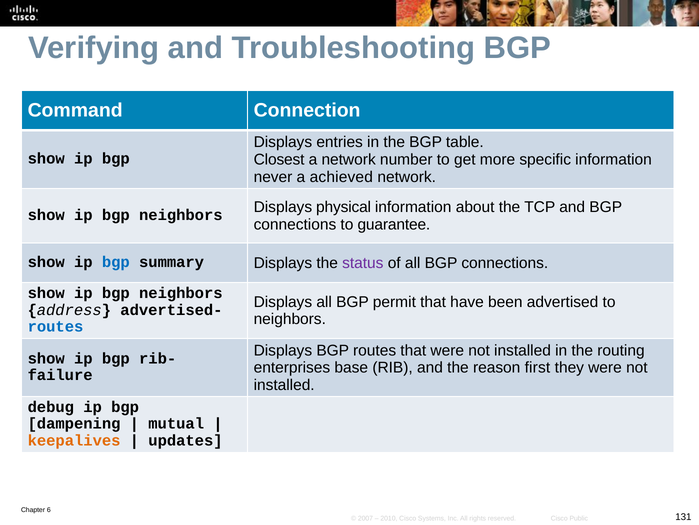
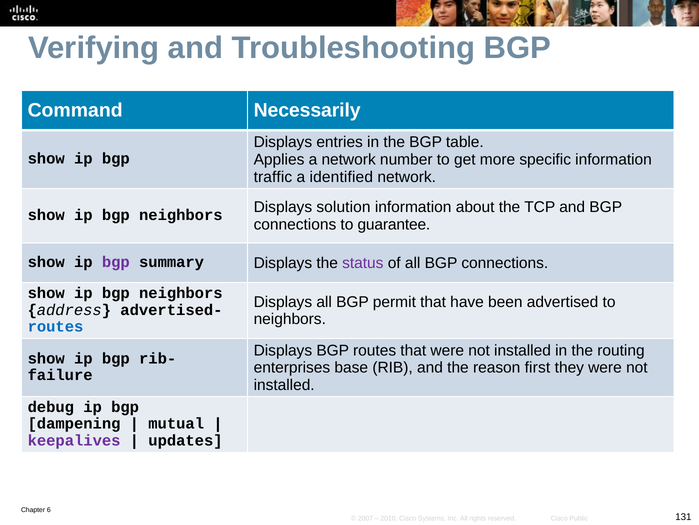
Connection: Connection -> Necessarily
Closest: Closest -> Applies
never: never -> traffic
achieved: achieved -> identified
physical: physical -> solution
bgp at (116, 262) colour: blue -> purple
keepalives colour: orange -> purple
